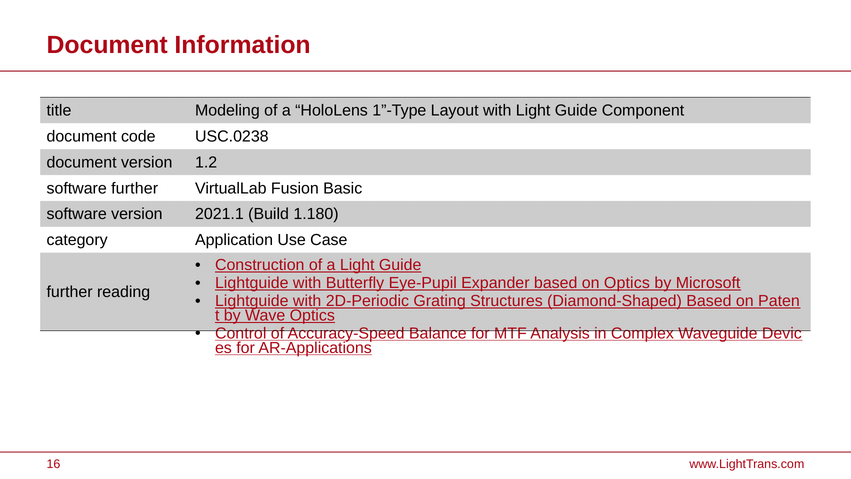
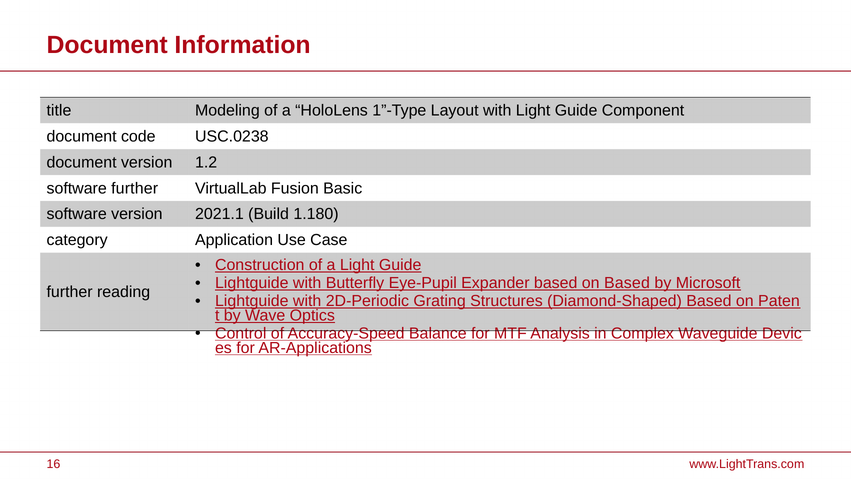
on Optics: Optics -> Based
